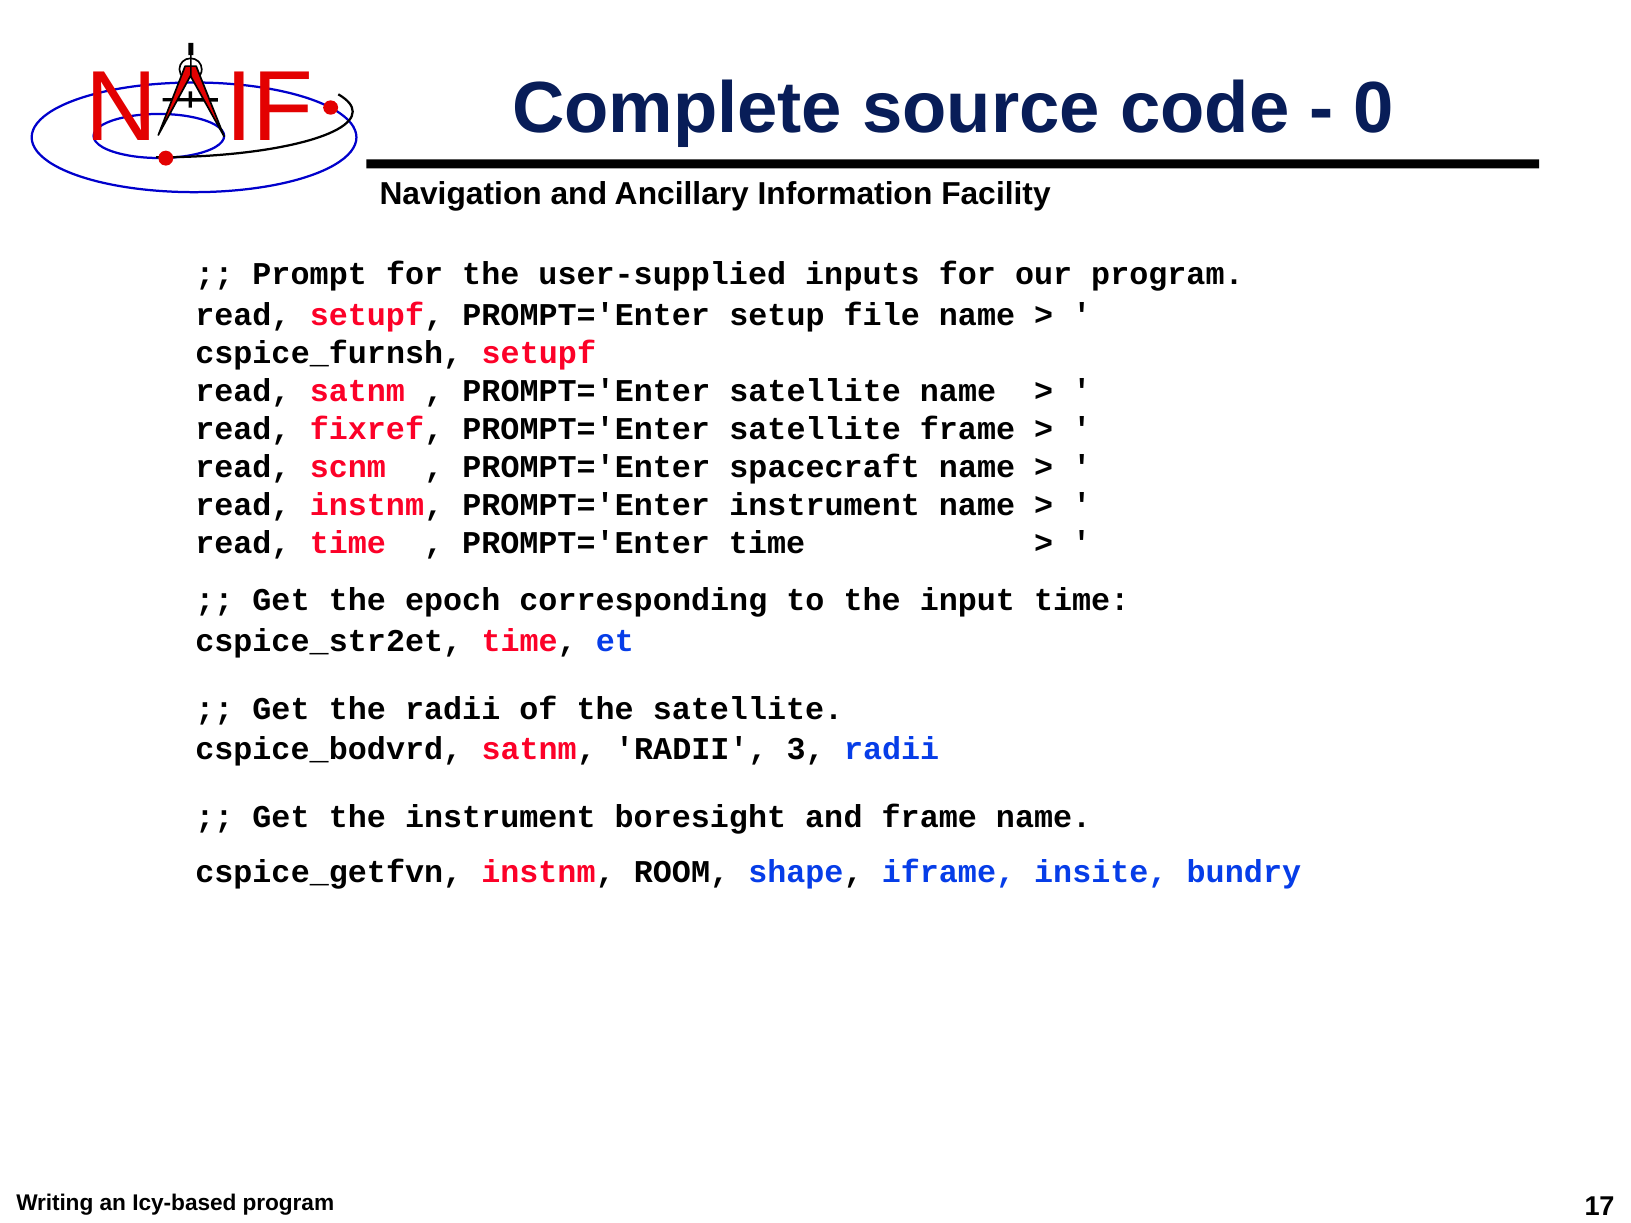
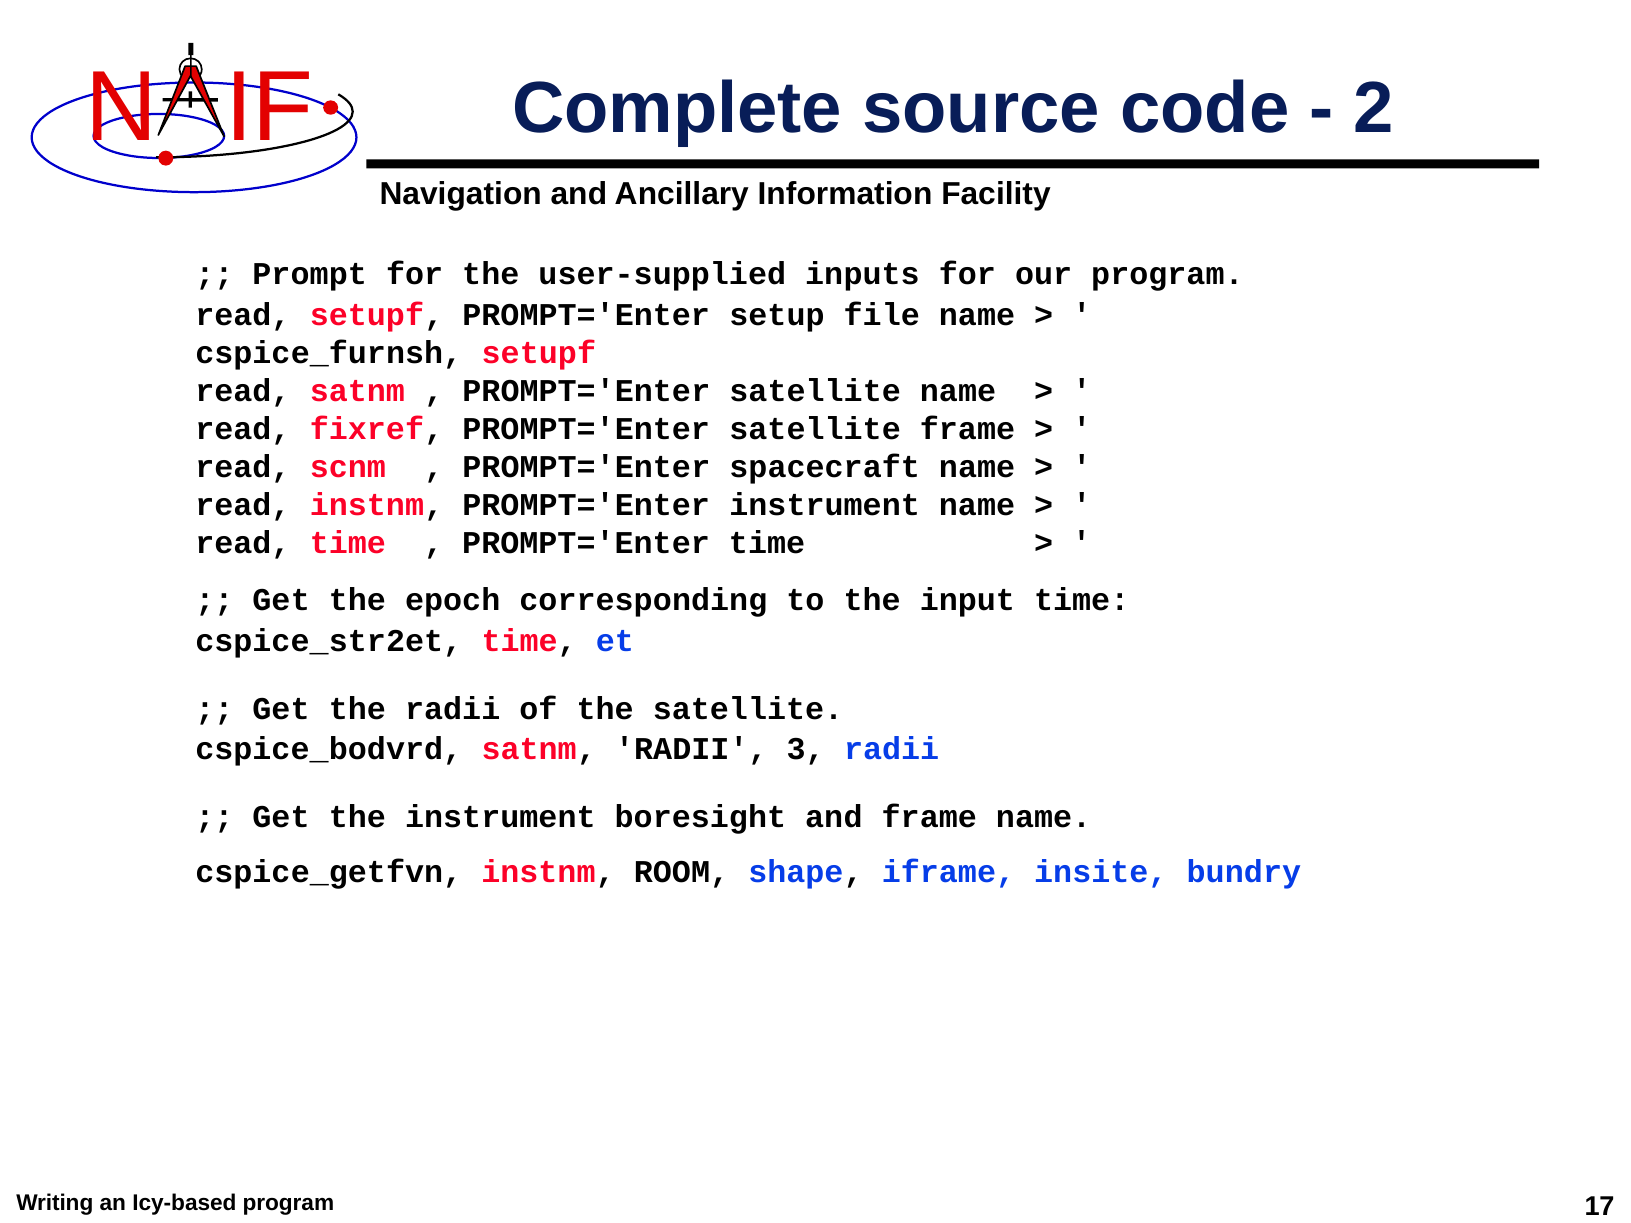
0: 0 -> 2
